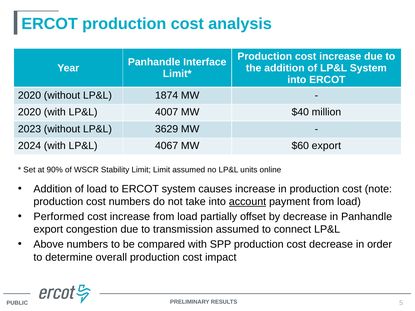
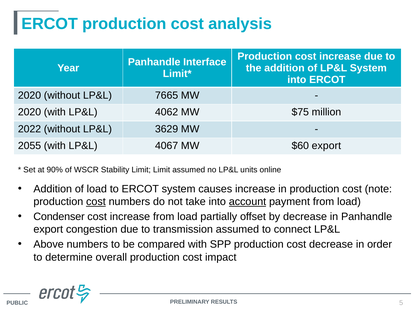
1874: 1874 -> 7665
4007: 4007 -> 4062
$40: $40 -> $75
2023: 2023 -> 2022
2024: 2024 -> 2055
cost at (96, 202) underline: none -> present
Performed: Performed -> Condenser
